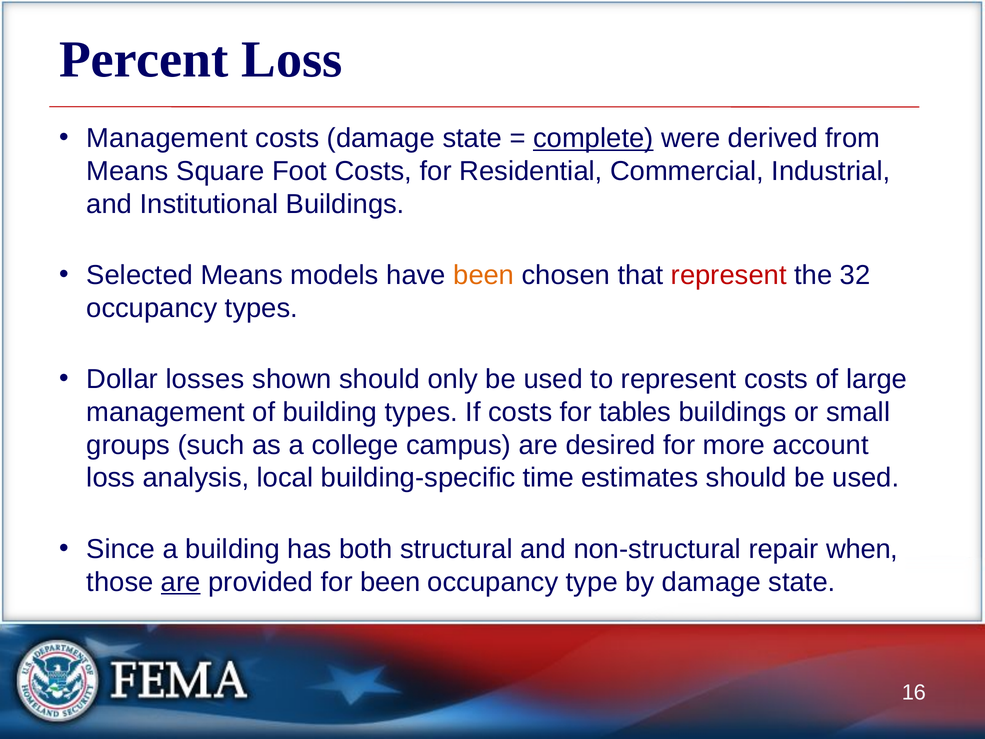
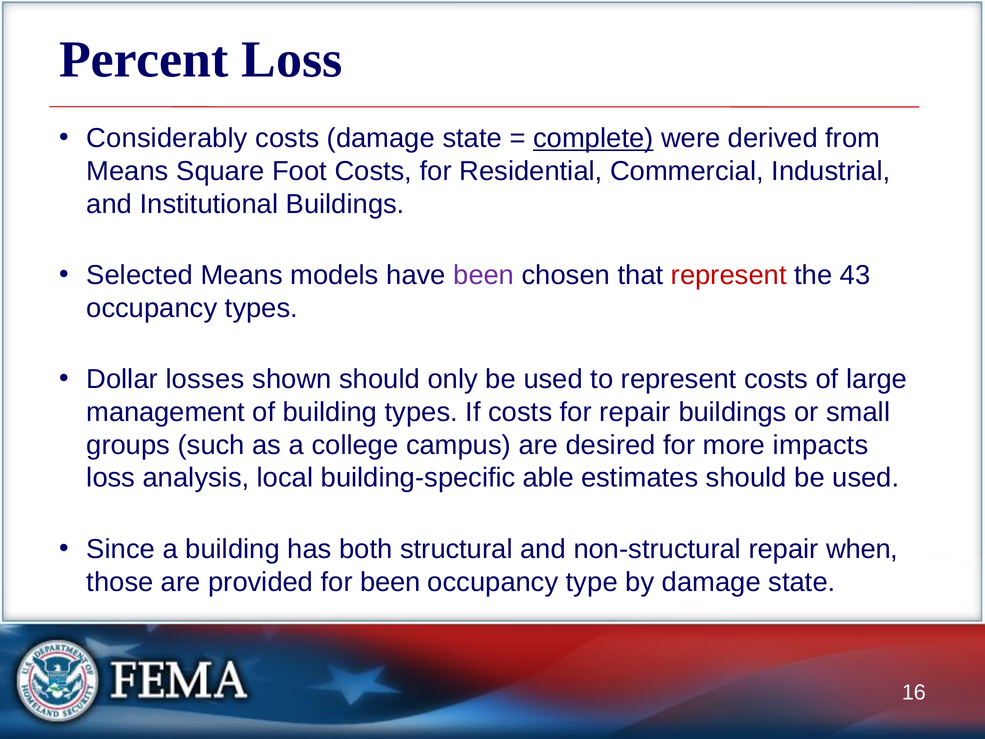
Management at (167, 138): Management -> Considerably
been at (484, 275) colour: orange -> purple
32: 32 -> 43
for tables: tables -> repair
account: account -> impacts
time: time -> able
are at (181, 582) underline: present -> none
